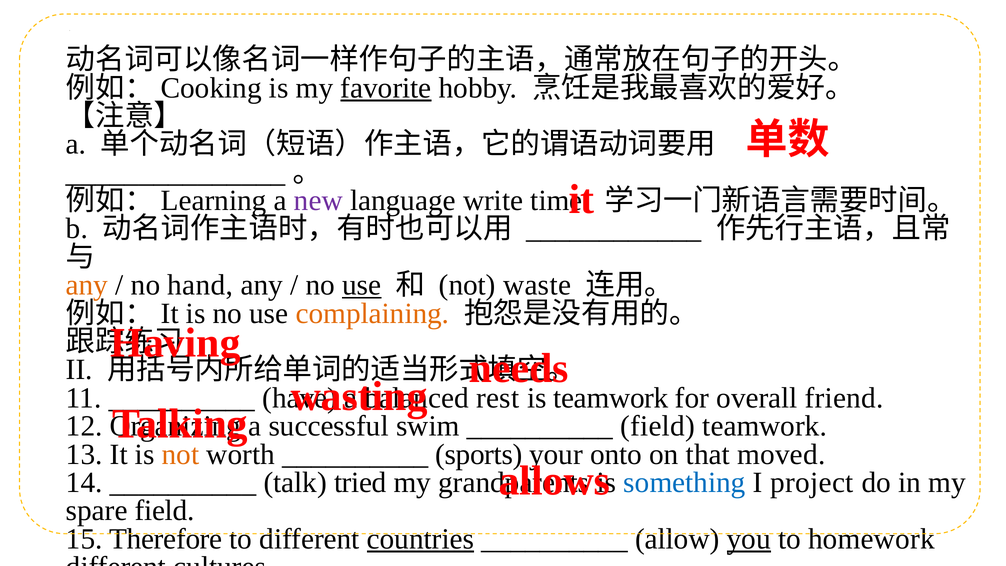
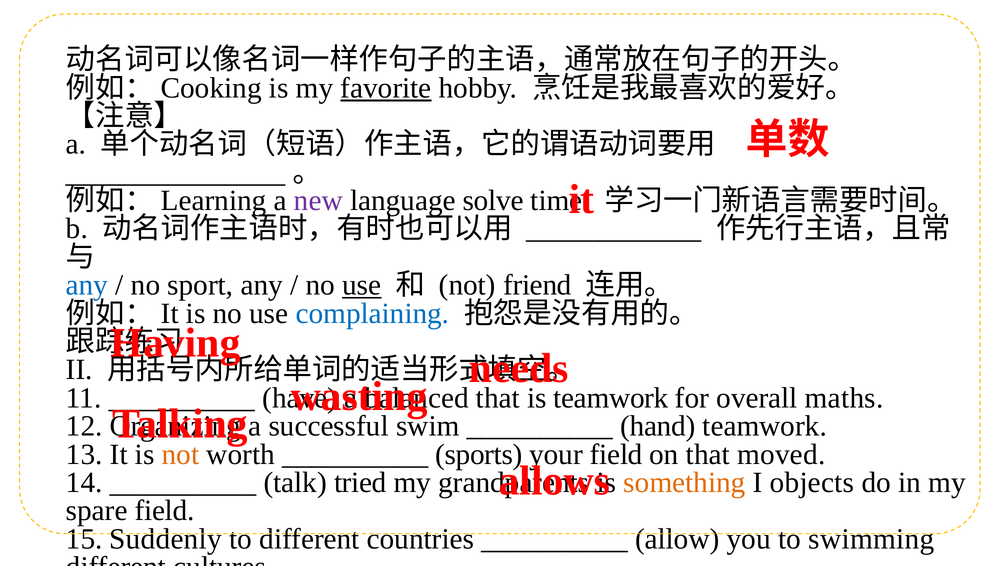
write: write -> solve
any at (87, 285) colour: orange -> blue
hand: hand -> sport
waste: waste -> friend
complaining colour: orange -> blue
rest at (498, 398): rest -> that
friend: friend -> maths
field at (658, 426): field -> hand
your onto: onto -> field
something colour: blue -> orange
project: project -> objects
Therefore: Therefore -> Suddenly
countries underline: present -> none
you underline: present -> none
homework: homework -> swimming
